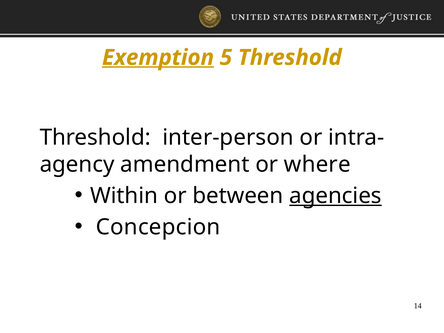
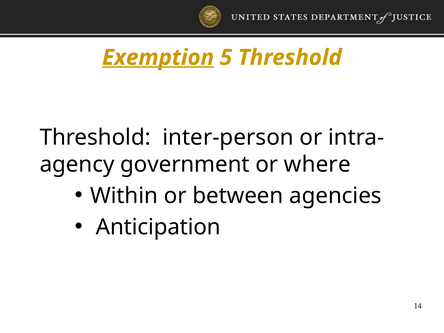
amendment: amendment -> government
agencies underline: present -> none
Concepcion: Concepcion -> Anticipation
